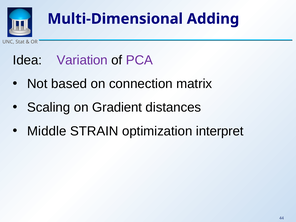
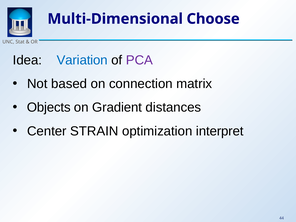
Adding: Adding -> Choose
Variation colour: purple -> blue
Scaling: Scaling -> Objects
Middle: Middle -> Center
